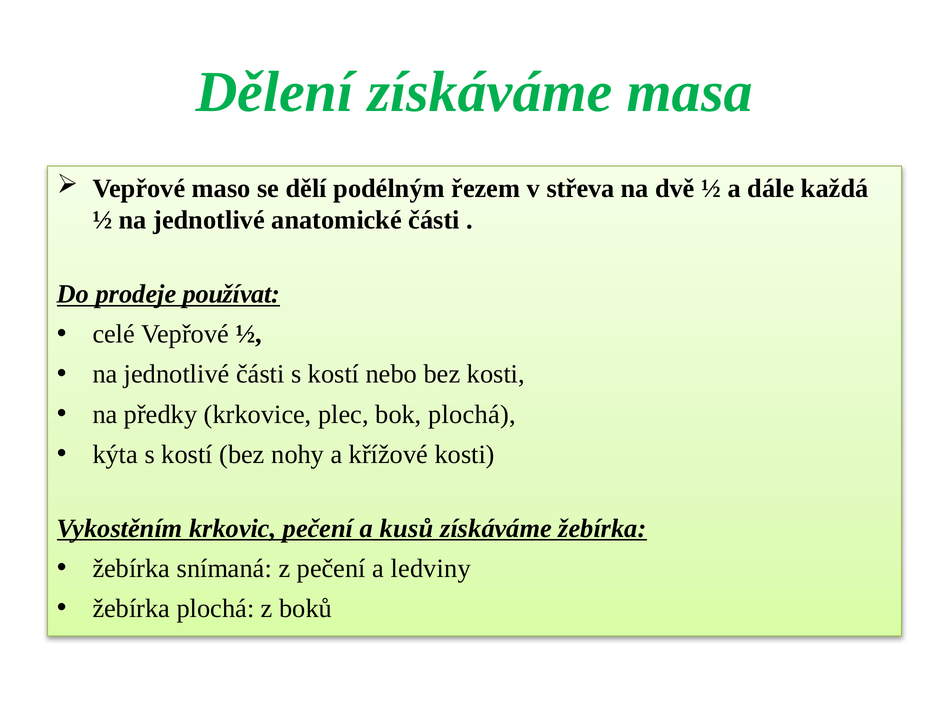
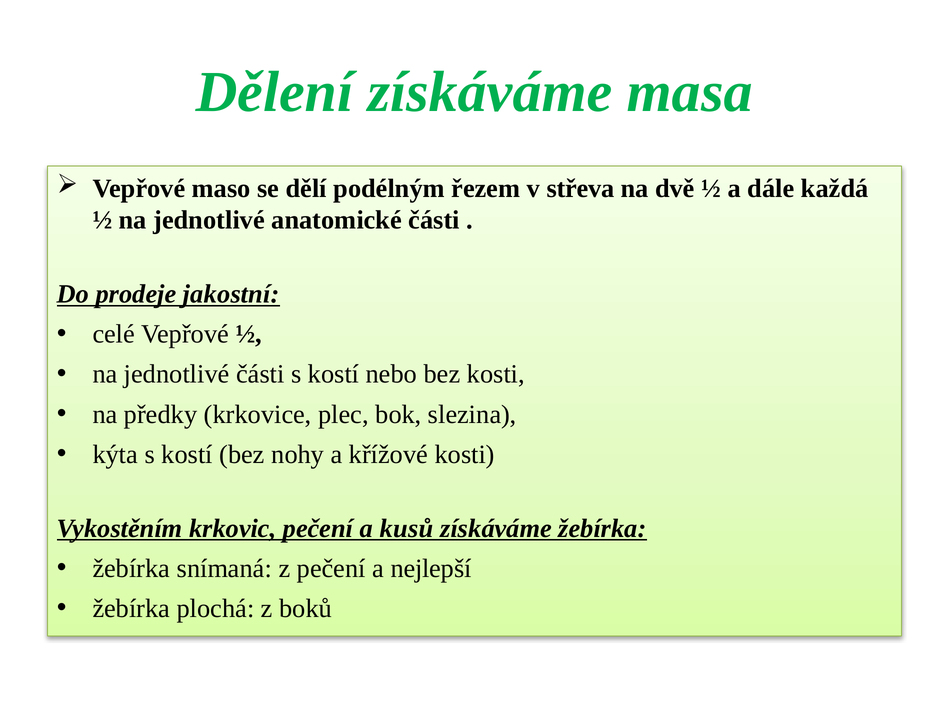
používat: používat -> jakostní
bok plochá: plochá -> slezina
ledviny: ledviny -> nejlepší
